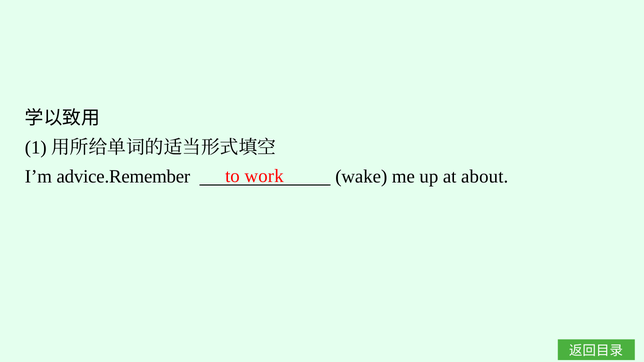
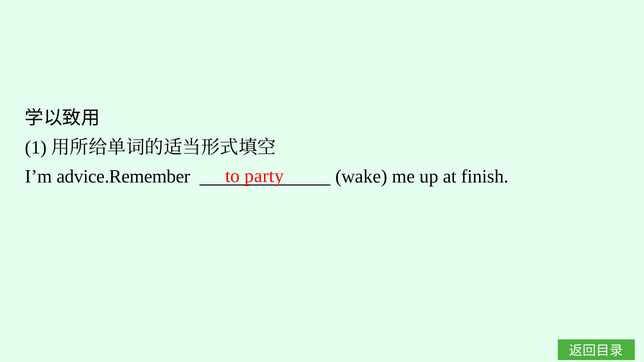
work: work -> party
about: about -> finish
